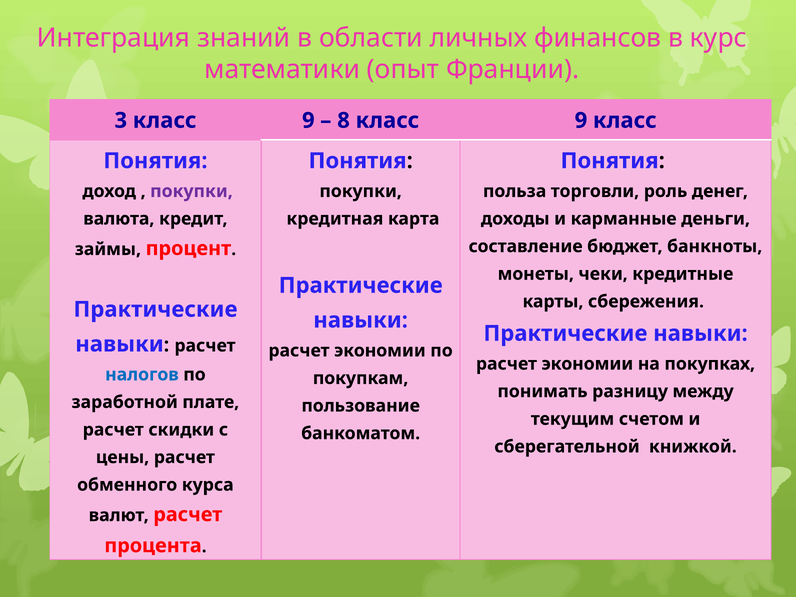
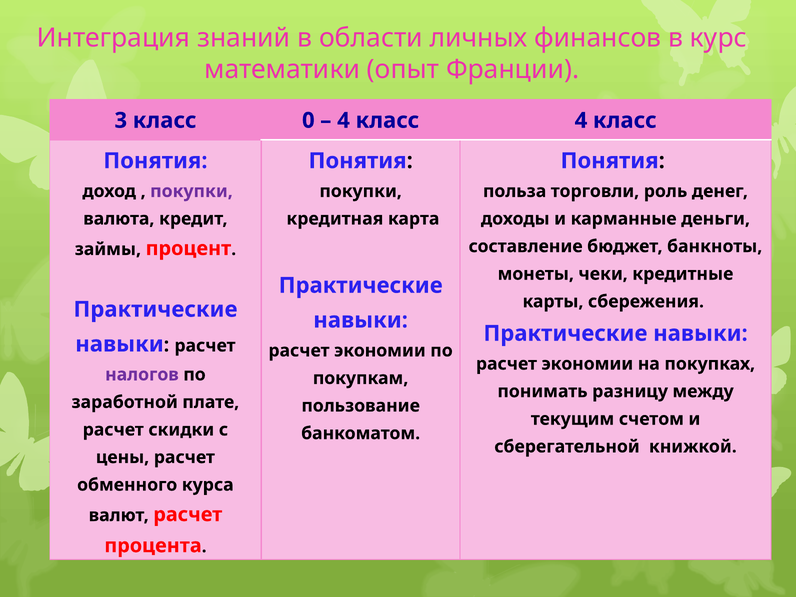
3 класс 9: 9 -> 0
8 at (344, 120): 8 -> 4
9 at (581, 120): 9 -> 4
налогов colour: blue -> purple
